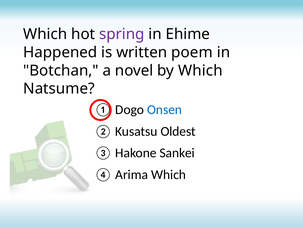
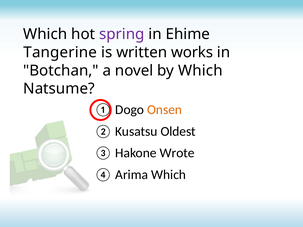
Happened: Happened -> Tangerine
poem: poem -> works
Onsen colour: blue -> orange
Sankei: Sankei -> Wrote
